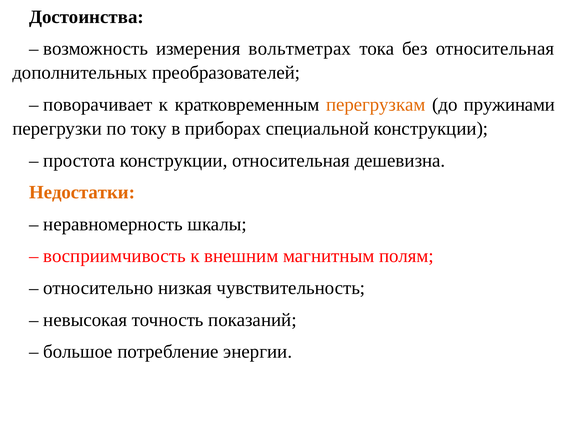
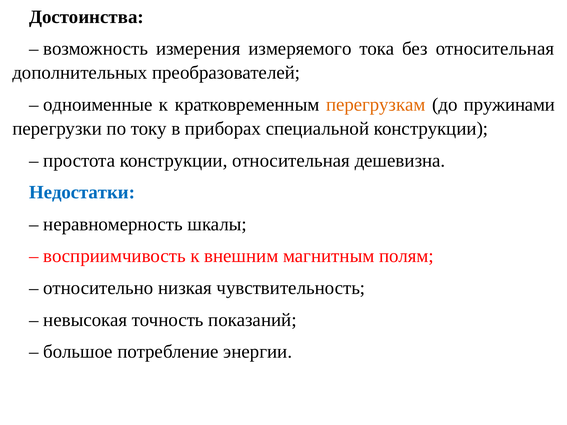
вольтметрах: вольтметрах -> измеряемого
поворачивает: поворачивает -> одноименные
Недостатки colour: orange -> blue
